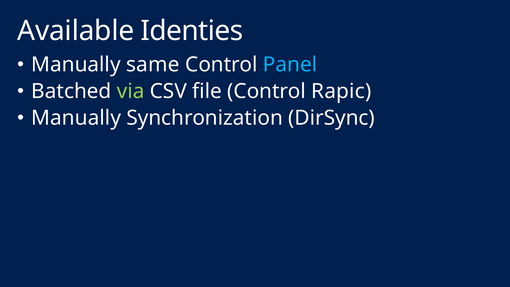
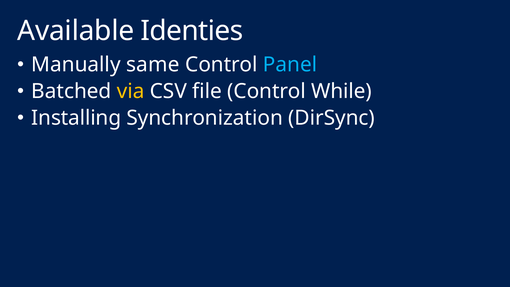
via colour: light green -> yellow
Rapic: Rapic -> While
Manually at (76, 118): Manually -> Installing
